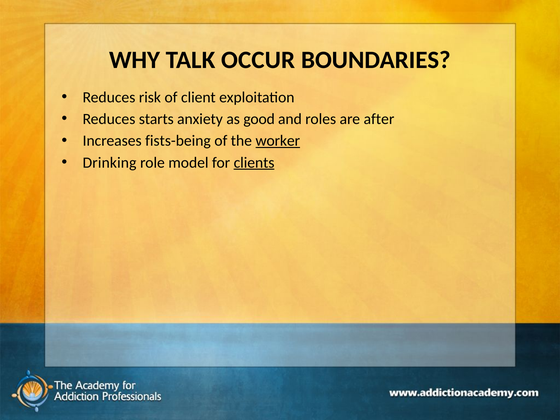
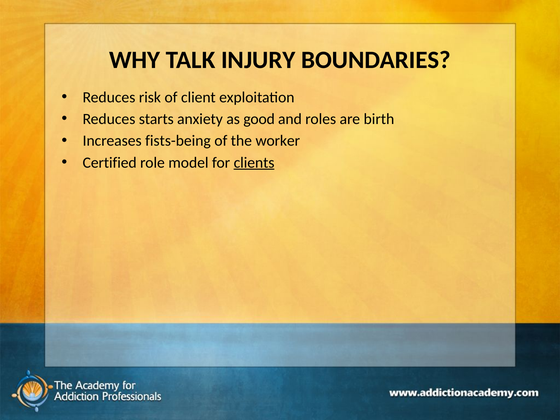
OCCUR: OCCUR -> INJURY
after: after -> birth
worker underline: present -> none
Drinking: Drinking -> Certified
